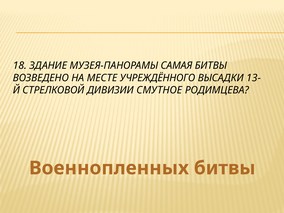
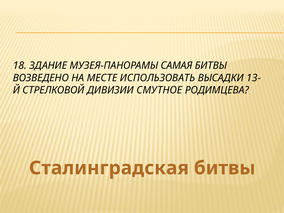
УЧРЕЖДЁННОГО: УЧРЕЖДЁННОГО -> ИСПОЛЬЗОВАТЬ
Военнопленных: Военнопленных -> Сталинградская
